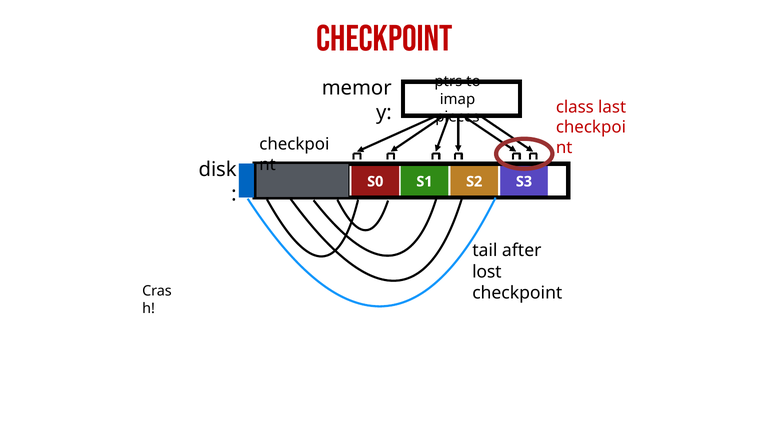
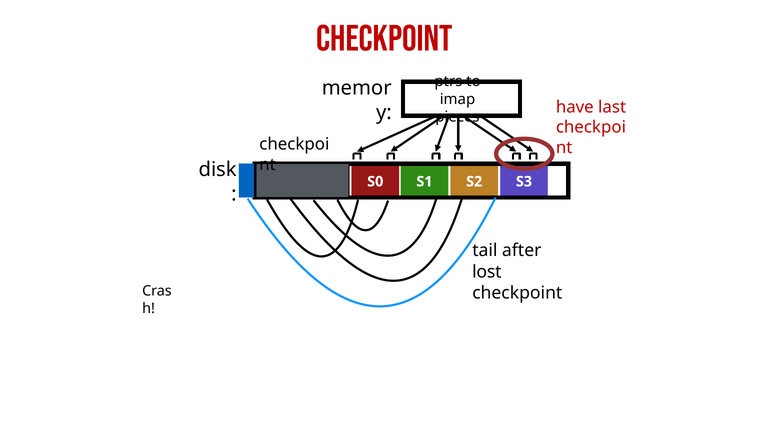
class: class -> have
